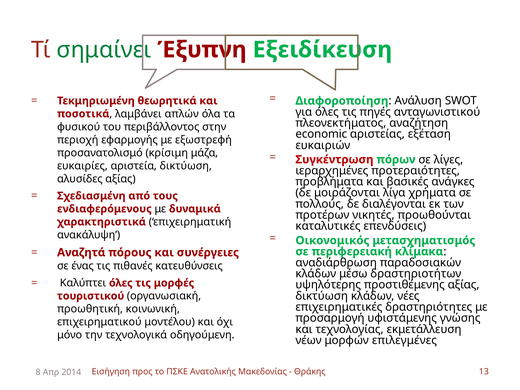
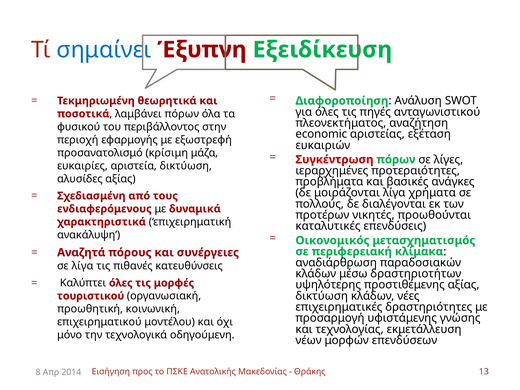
σημαίνει colour: green -> blue
λαμβάνει απλών: απλών -> πόρων
σε ένας: ένας -> λίγα
επιλεγμένες: επιλεγμένες -> επενδύσεων
